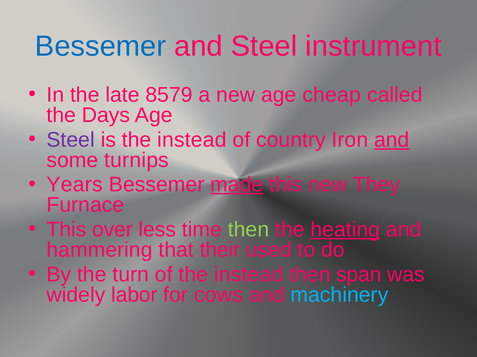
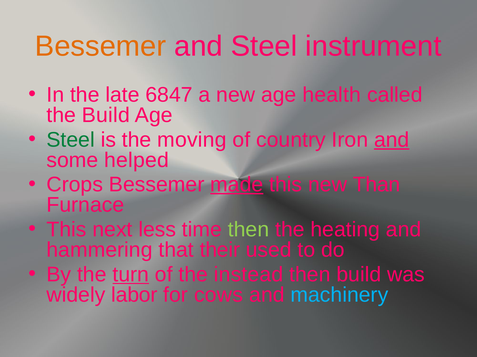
Bessemer at (101, 46) colour: blue -> orange
8579: 8579 -> 6847
cheap: cheap -> health
the Days: Days -> Build
Steel at (71, 140) colour: purple -> green
is the instead: instead -> moving
turnips: turnips -> helped
Years: Years -> Crops
They: They -> Than
over: over -> next
heating underline: present -> none
turn underline: none -> present
then span: span -> build
